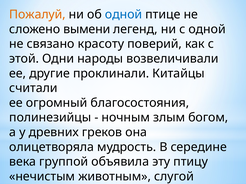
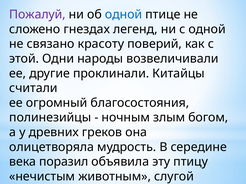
Пожалуй colour: orange -> purple
вымени: вымени -> гнездах
группой: группой -> поразил
